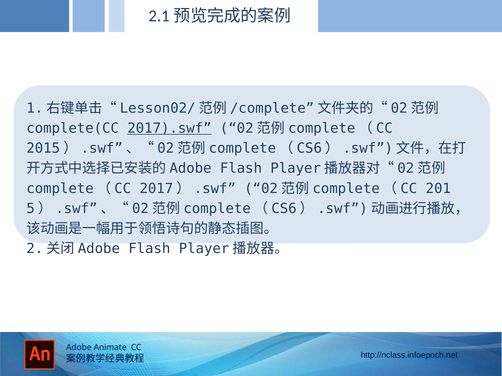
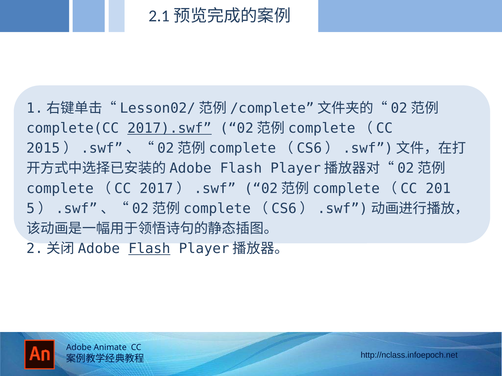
Flash at (149, 249) underline: none -> present
